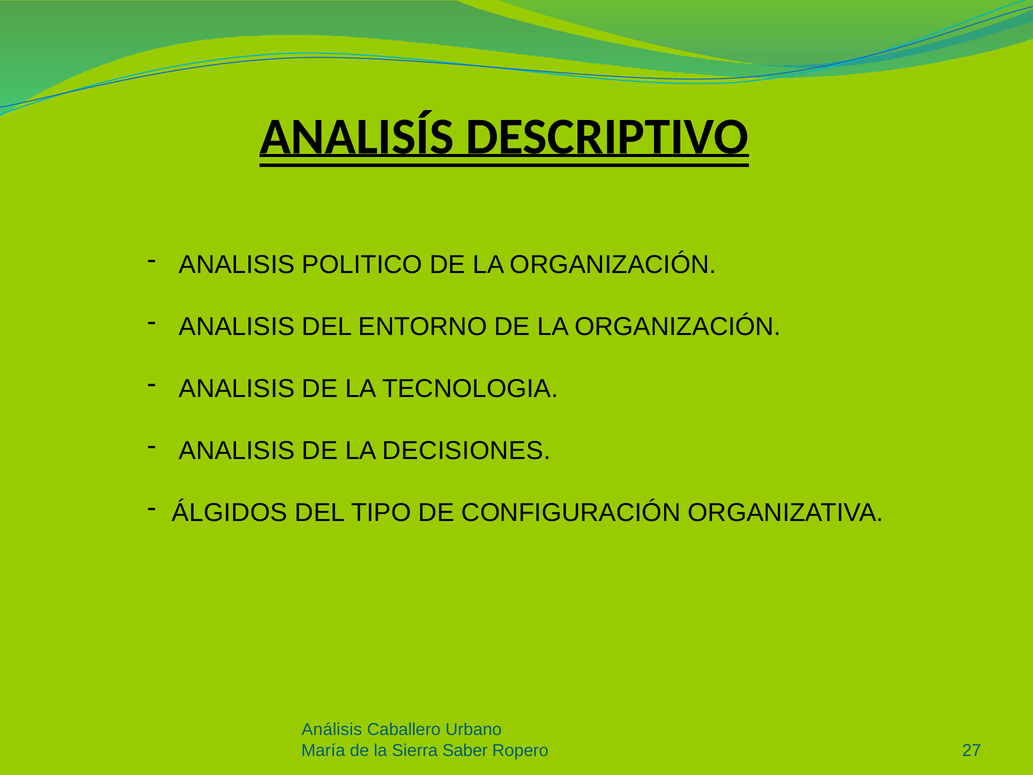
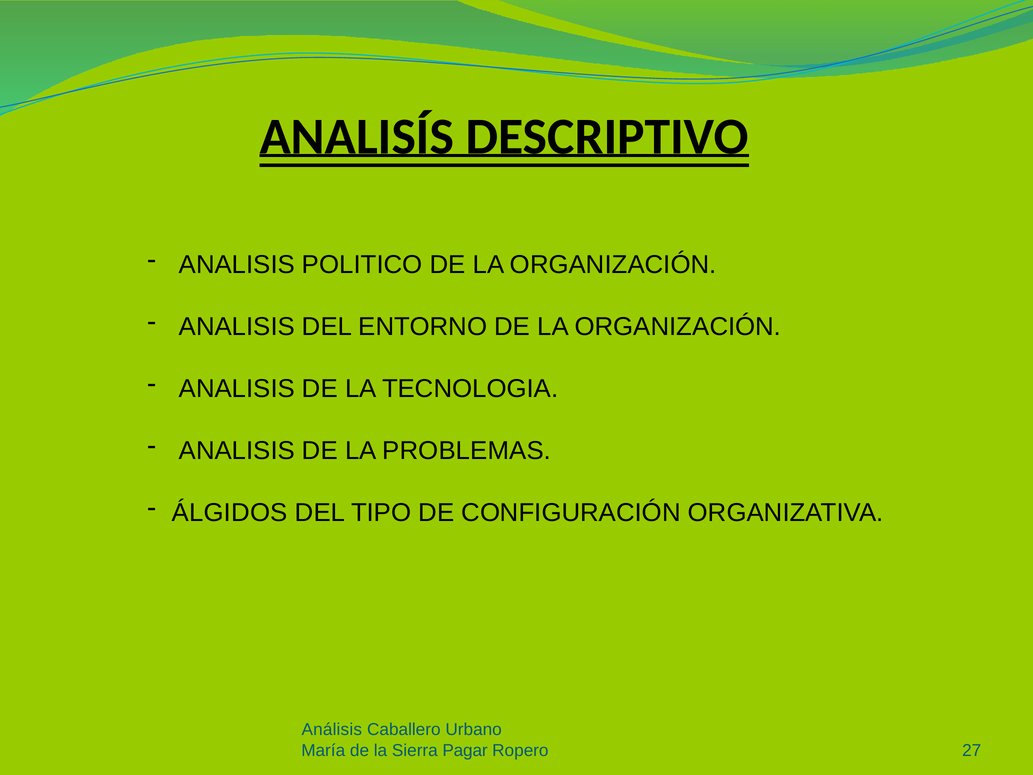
DECISIONES: DECISIONES -> PROBLEMAS
Saber: Saber -> Pagar
